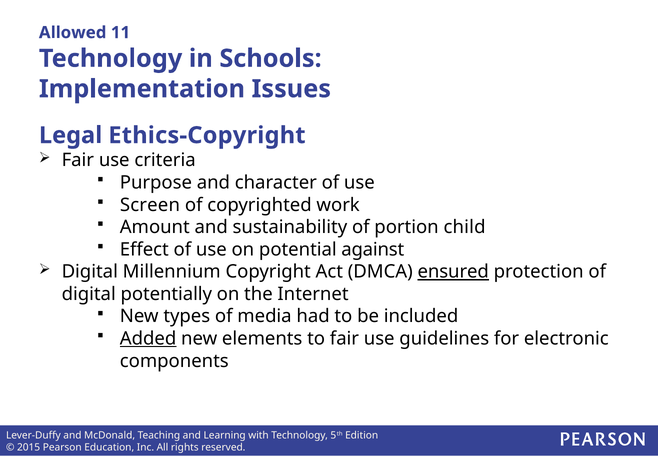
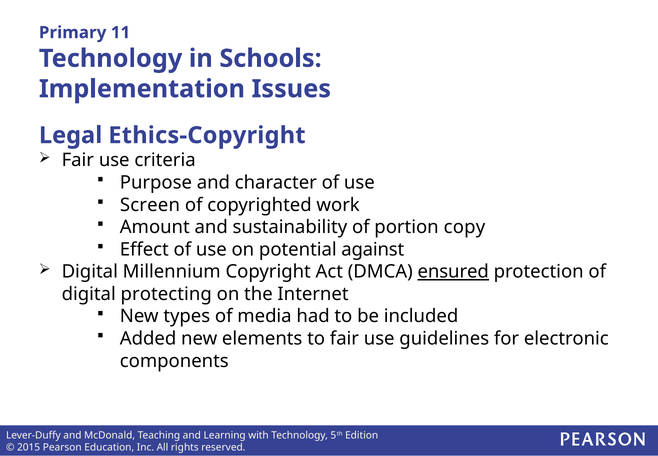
Allowed: Allowed -> Primary
child: child -> copy
potentially: potentially -> protecting
Added underline: present -> none
